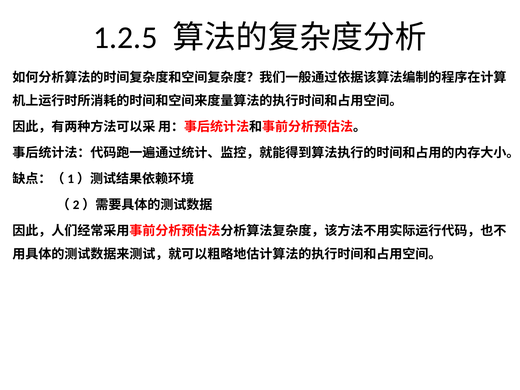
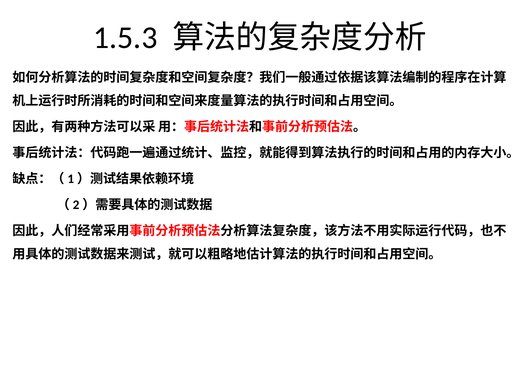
1.2.5: 1.2.5 -> 1.5.3
